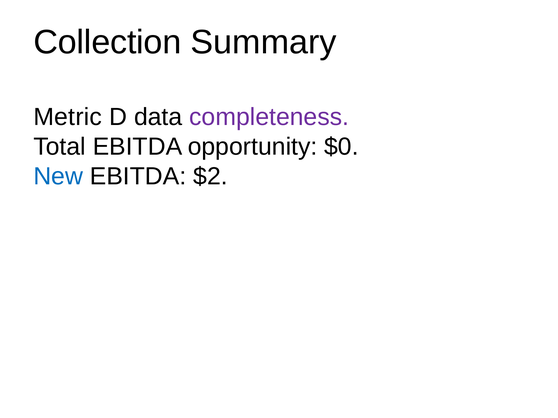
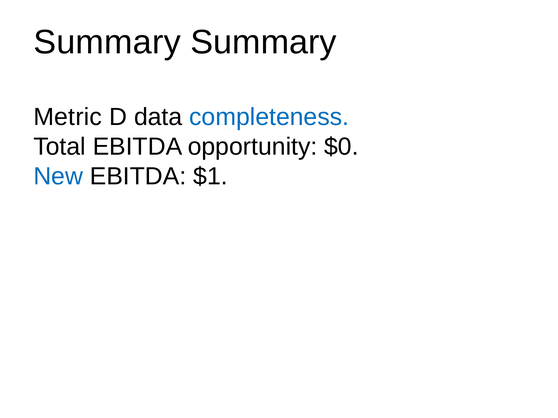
Collection at (107, 42): Collection -> Summary
completeness colour: purple -> blue
$2: $2 -> $1
